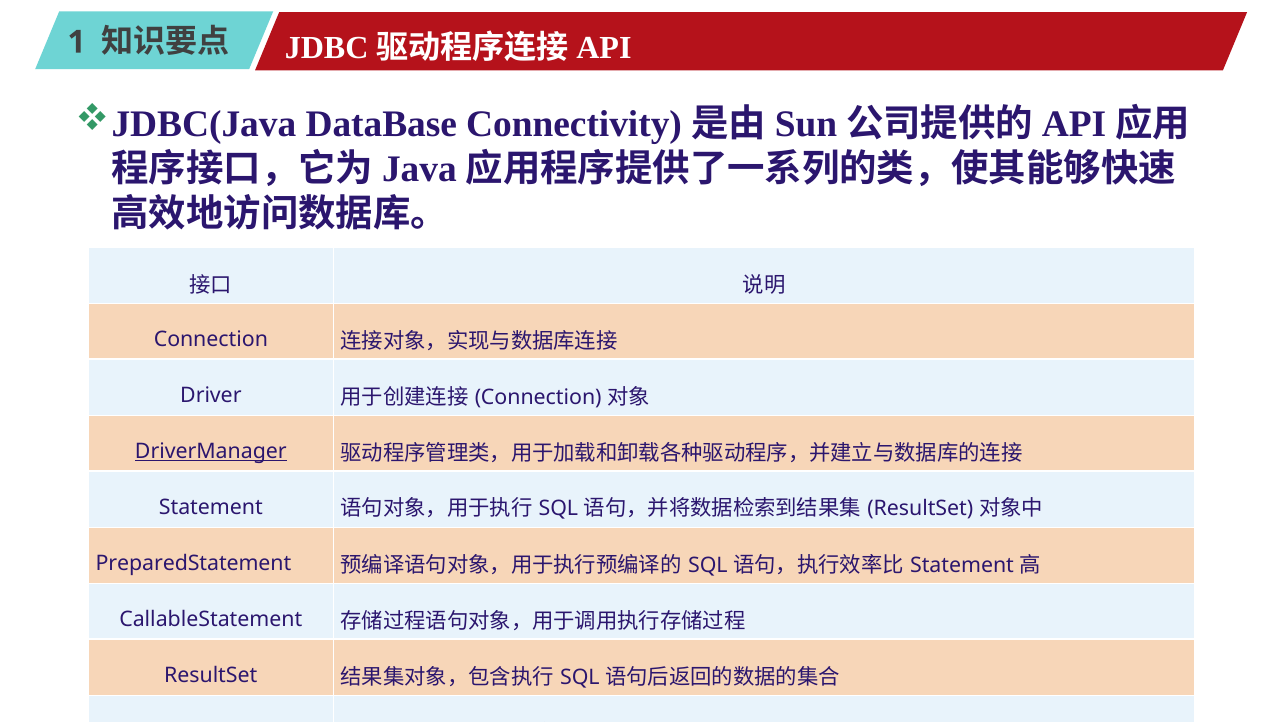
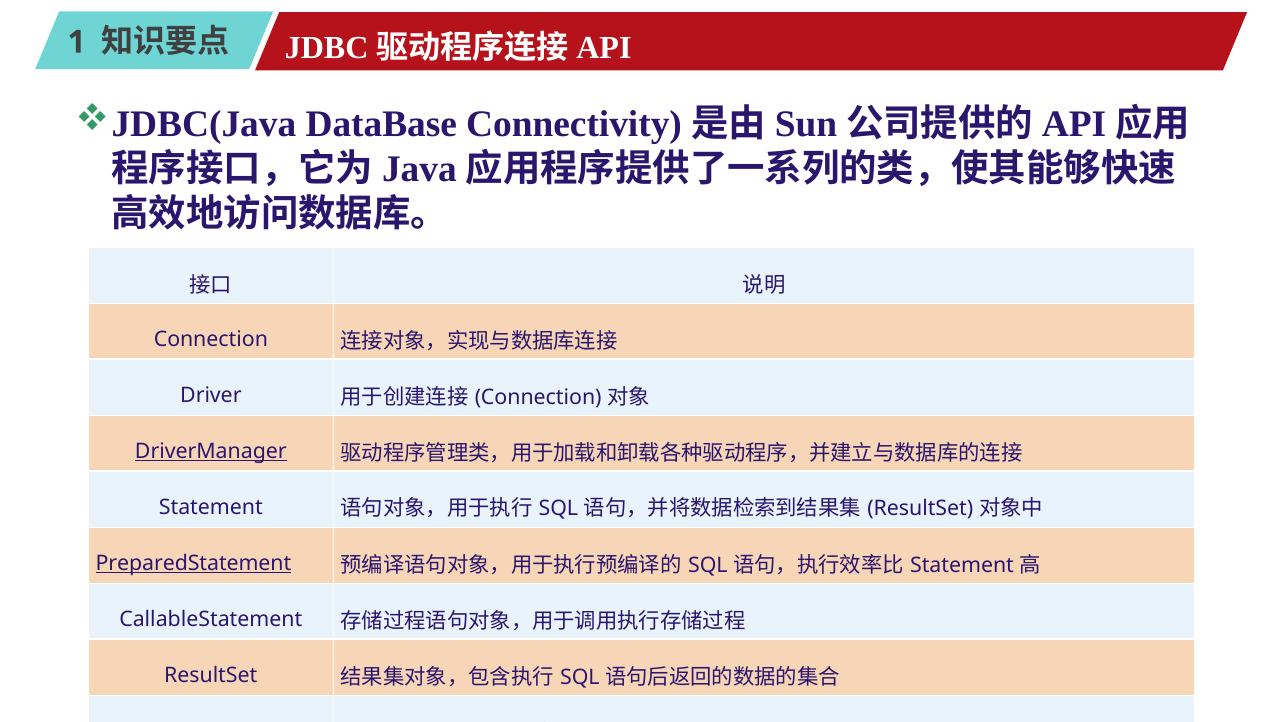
PreparedStatement underline: none -> present
